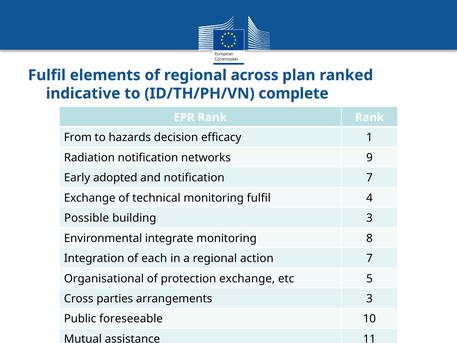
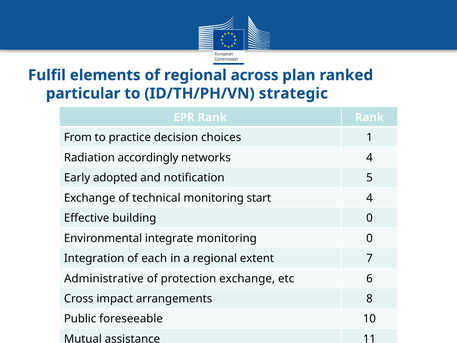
indicative: indicative -> particular
complete: complete -> strategic
hazards: hazards -> practice
efficacy: efficacy -> choices
Radiation notification: notification -> accordingly
networks 9: 9 -> 4
notification 7: 7 -> 5
monitoring fulfil: fulfil -> start
Possible: Possible -> Effective
building 3: 3 -> 0
monitoring 8: 8 -> 0
action: action -> extent
Organisational: Organisational -> Administrative
5: 5 -> 6
parties: parties -> impact
arrangements 3: 3 -> 8
